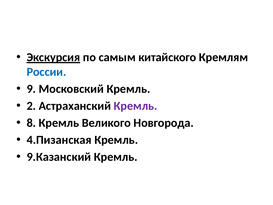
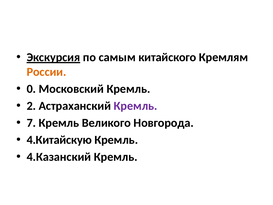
России colour: blue -> orange
9: 9 -> 0
8: 8 -> 7
4.Пизанская: 4.Пизанская -> 4.Китайскую
9.Казанский: 9.Казанский -> 4.Казанский
